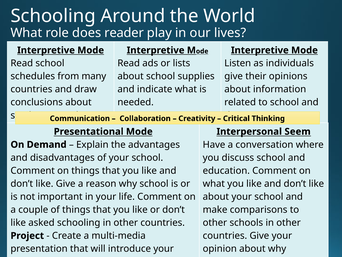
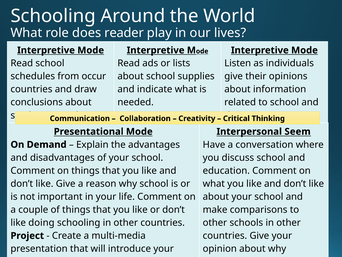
many: many -> occur
asked: asked -> doing
